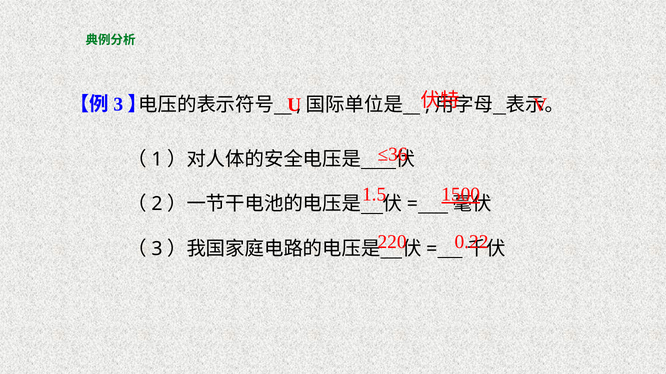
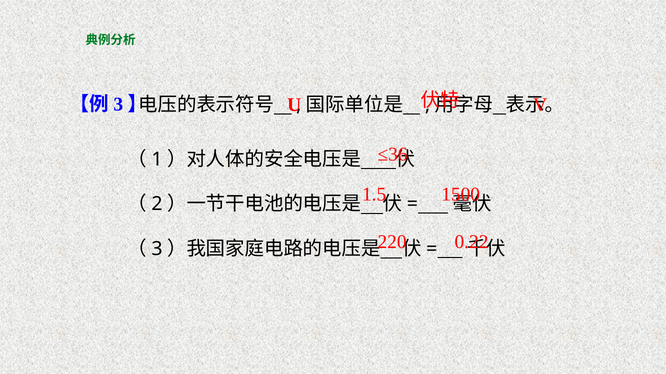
1500 underline: present -> none
